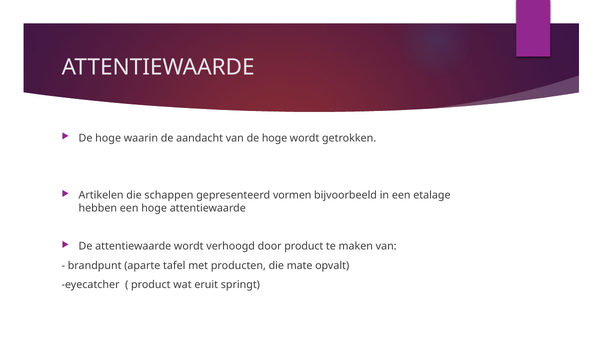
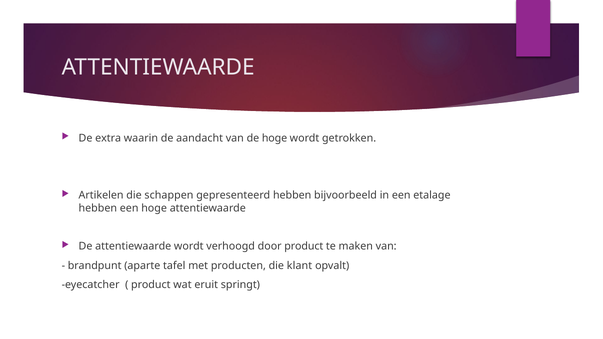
hoge at (108, 138): hoge -> extra
gepresenteerd vormen: vormen -> hebben
mate: mate -> klant
